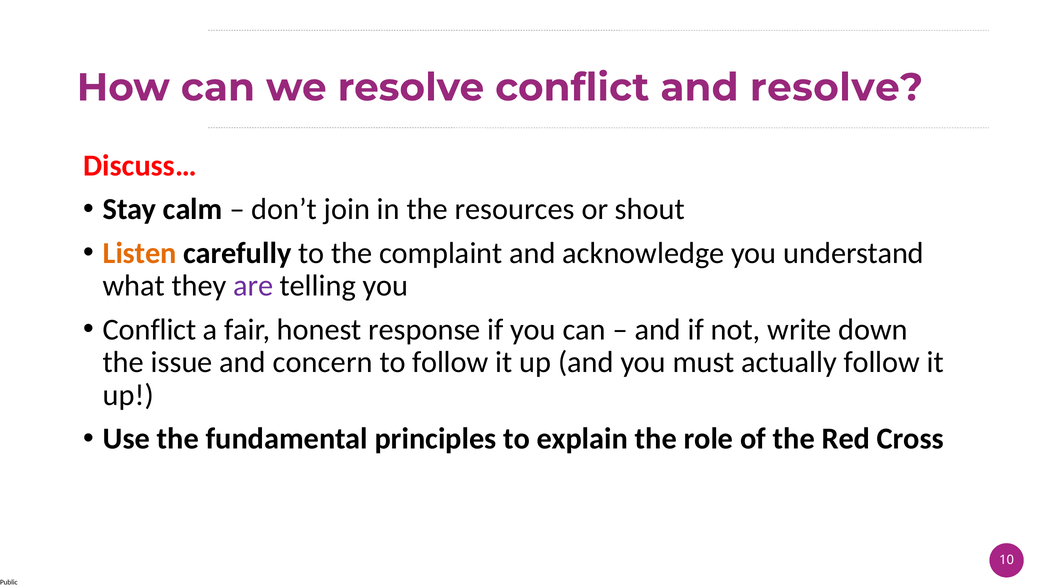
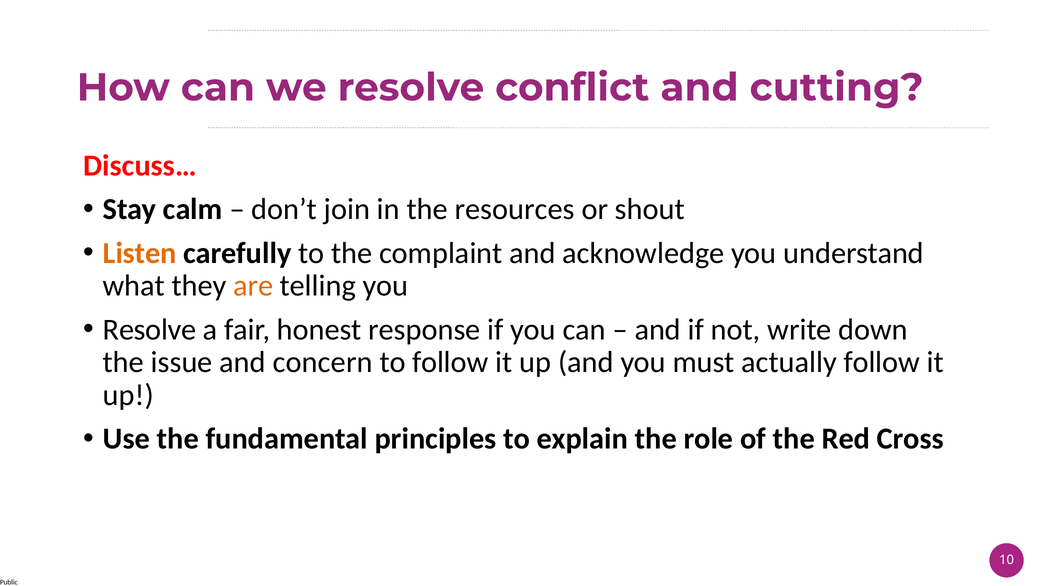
and resolve: resolve -> cutting
are colour: purple -> orange
Conflict at (150, 329): Conflict -> Resolve
